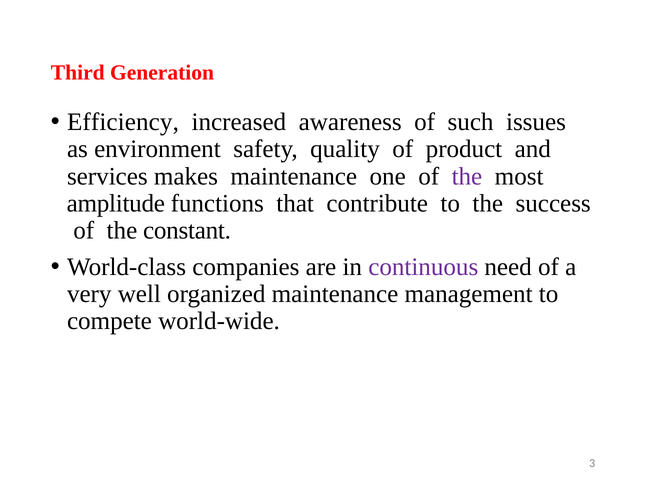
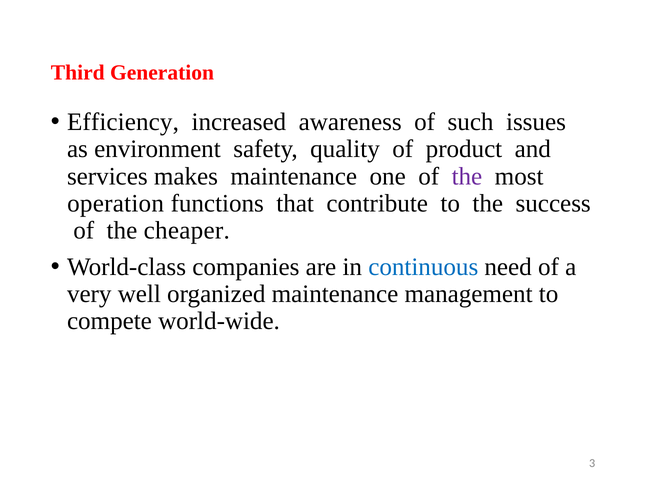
amplitude: amplitude -> operation
constant: constant -> cheaper
continuous colour: purple -> blue
